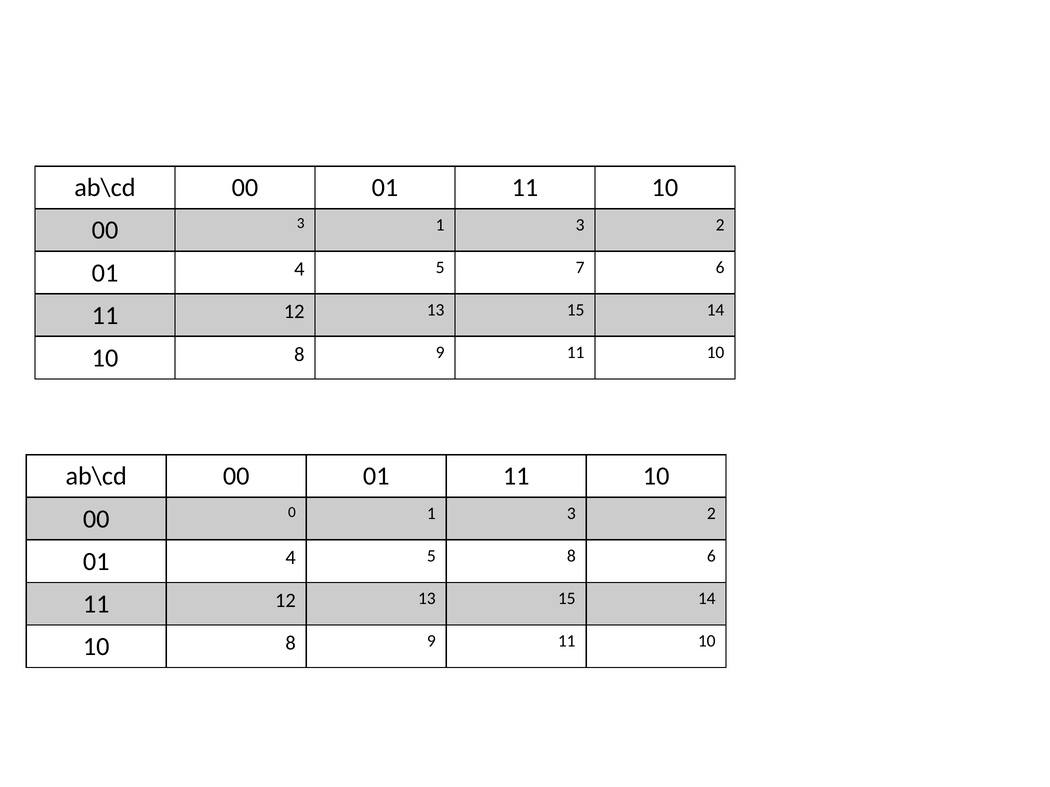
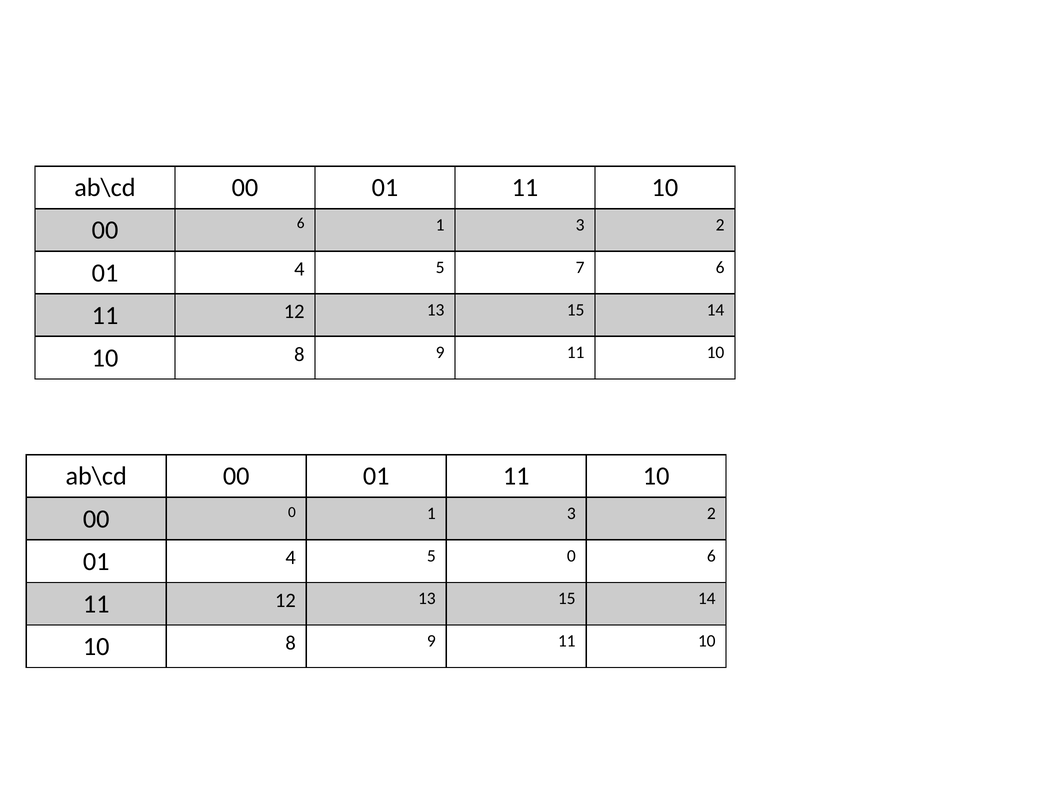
00 3: 3 -> 6
5 8: 8 -> 0
